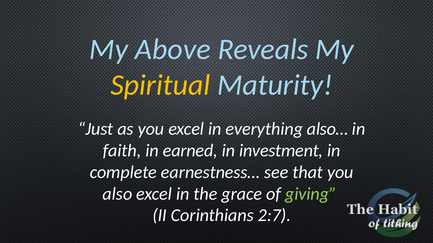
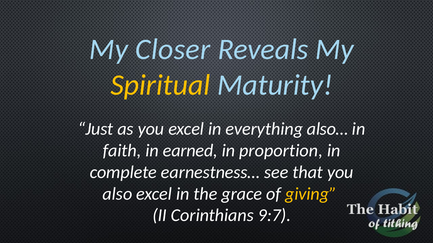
Above: Above -> Closer
investment: investment -> proportion
giving colour: light green -> yellow
2:7: 2:7 -> 9:7
